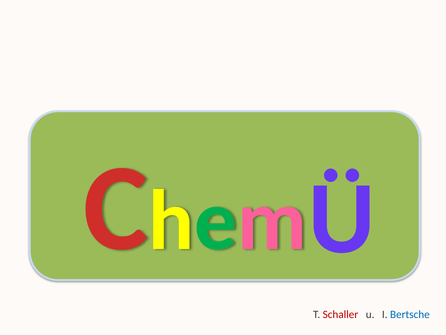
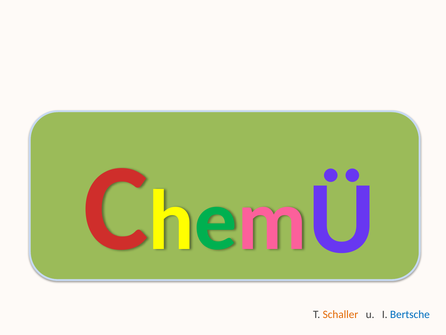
Schaller colour: red -> orange
